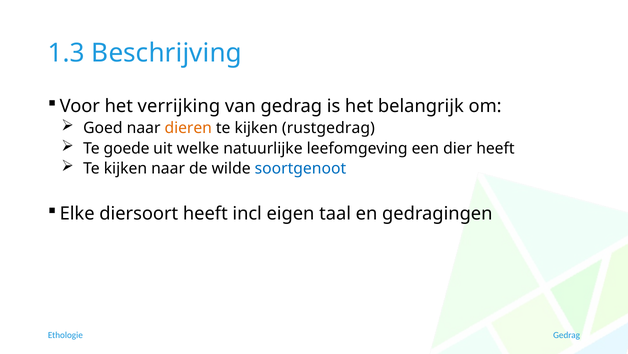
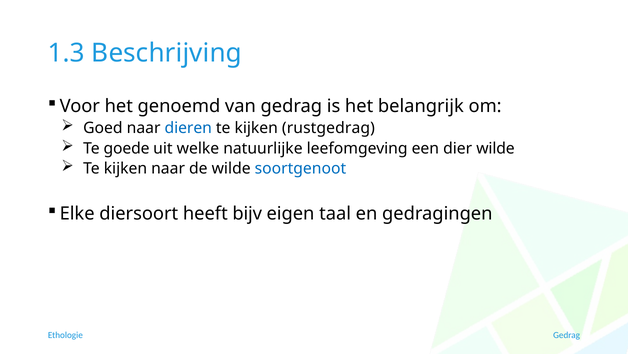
verrijking: verrijking -> genoemd
dieren colour: orange -> blue
dier heeft: heeft -> wilde
incl: incl -> bijv
